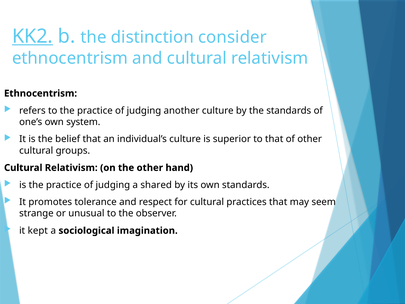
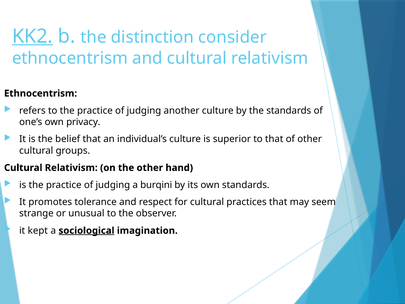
system: system -> privacy
shared: shared -> burqini
sociological underline: none -> present
